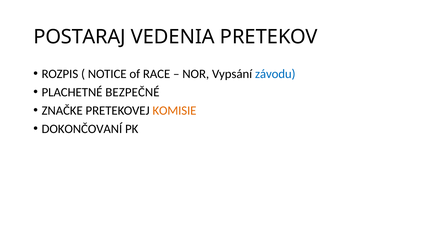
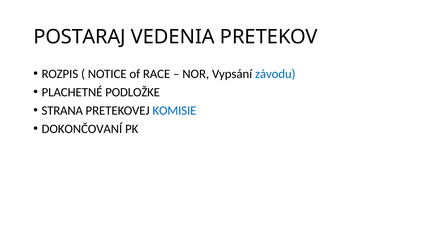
BEZPEČNÉ: BEZPEČNÉ -> PODLOŽKE
ZNAČKE: ZNAČKE -> STRANA
KOMISIE colour: orange -> blue
